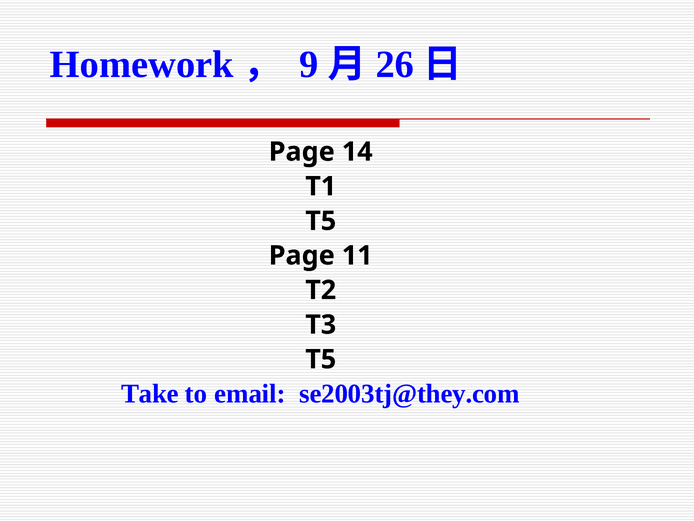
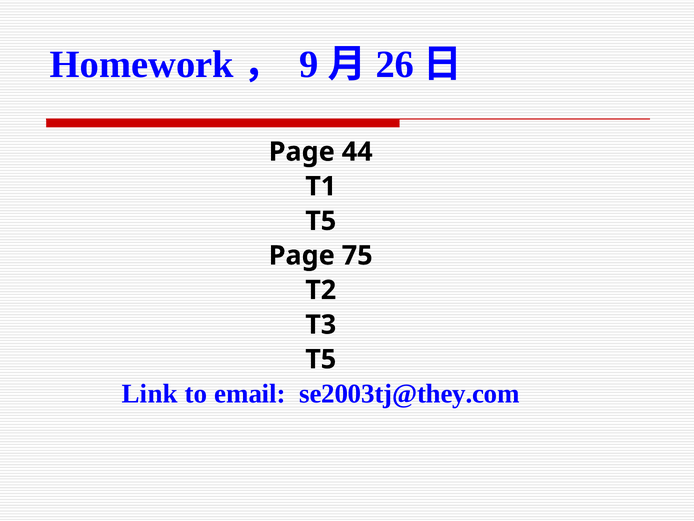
14: 14 -> 44
11: 11 -> 75
Take: Take -> Link
